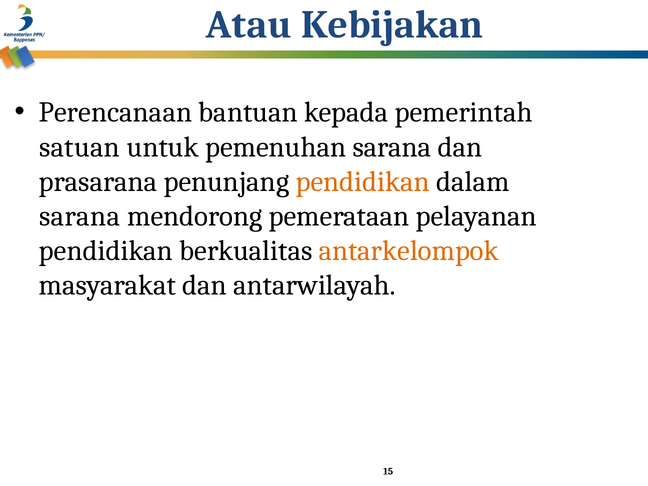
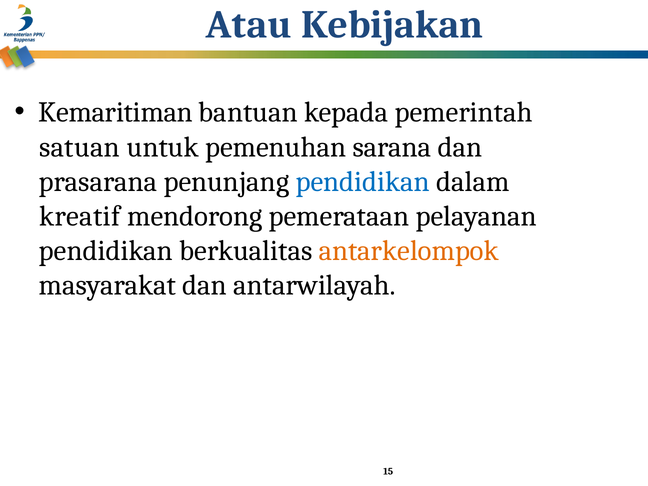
Perencanaan: Perencanaan -> Kemaritiman
pendidikan at (363, 182) colour: orange -> blue
sarana at (80, 216): sarana -> kreatif
